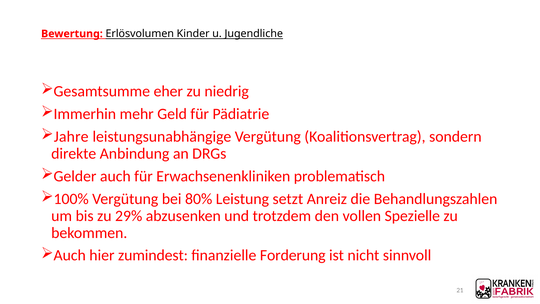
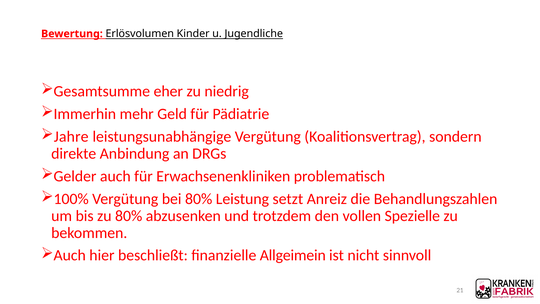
zu 29%: 29% -> 80%
zumindest: zumindest -> beschließt
Forderung: Forderung -> Allgeimein
